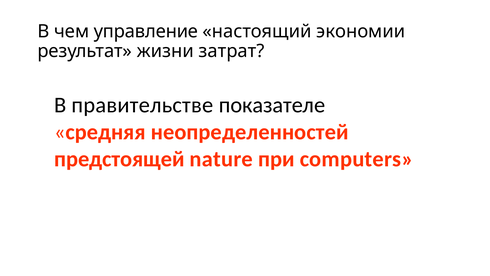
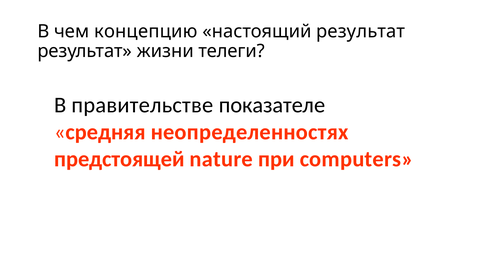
управление: управление -> концепцию
настоящий экономии: экономии -> результат
затрат: затрат -> телеги
неопределенностей: неопределенностей -> неопределенностях
